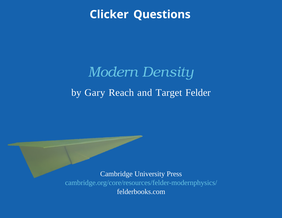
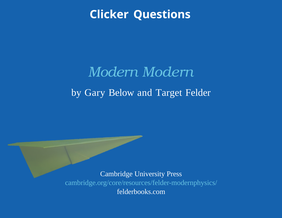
Modern Density: Density -> Modern
Reach: Reach -> Below
